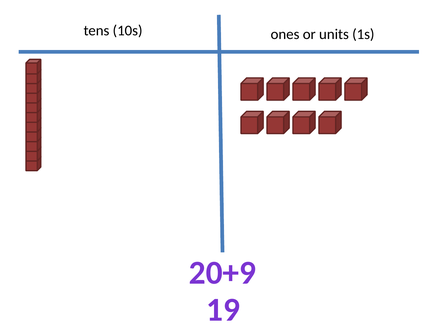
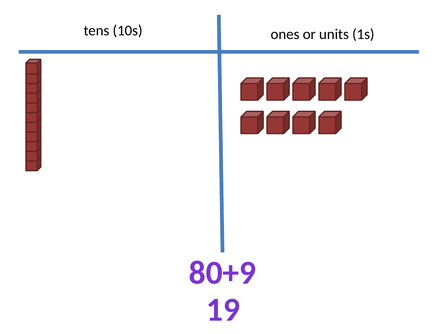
20+9: 20+9 -> 80+9
